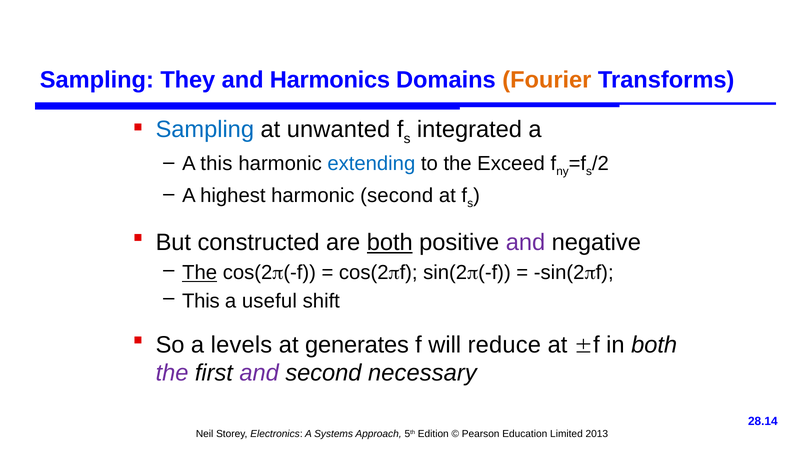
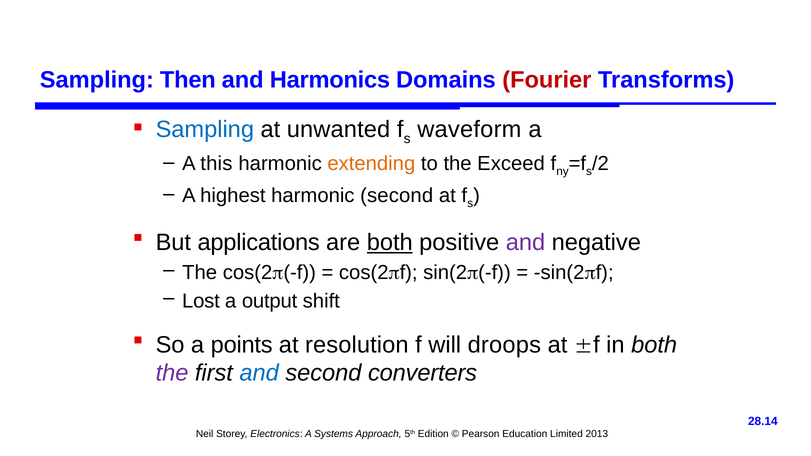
They: They -> Then
Fourier colour: orange -> red
integrated: integrated -> waveform
extending colour: blue -> orange
constructed: constructed -> applications
The at (200, 273) underline: present -> none
This at (201, 301): This -> Lost
useful: useful -> output
levels: levels -> points
generates: generates -> resolution
reduce: reduce -> droops
and at (259, 373) colour: purple -> blue
necessary: necessary -> converters
